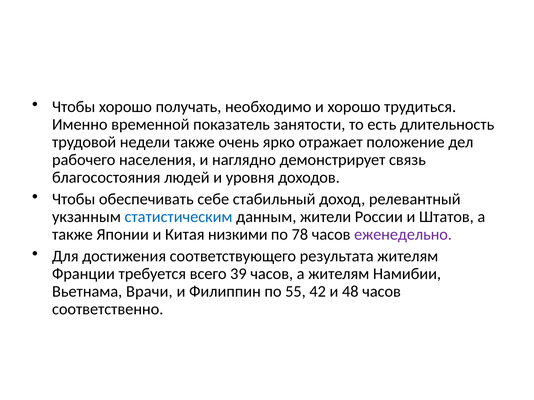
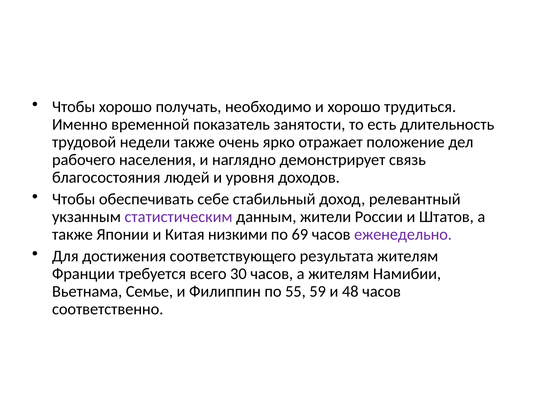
статистическим colour: blue -> purple
78: 78 -> 69
39: 39 -> 30
Врачи: Врачи -> Семье
42: 42 -> 59
